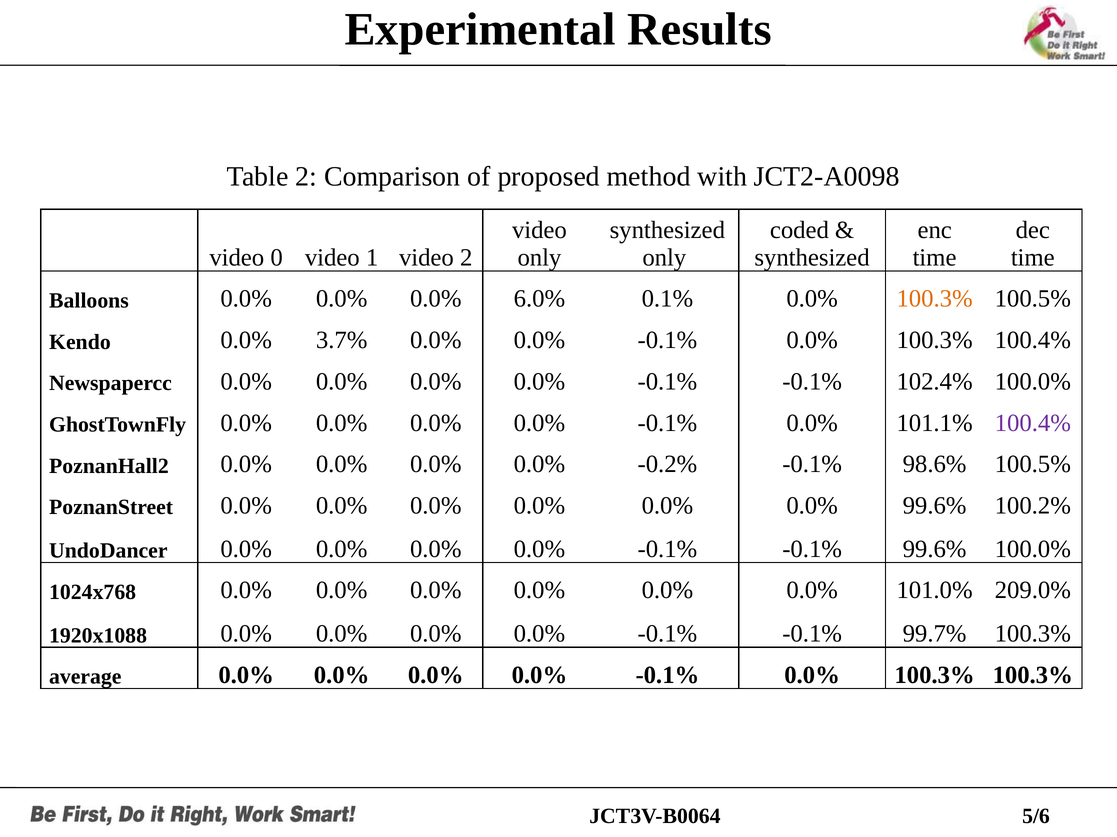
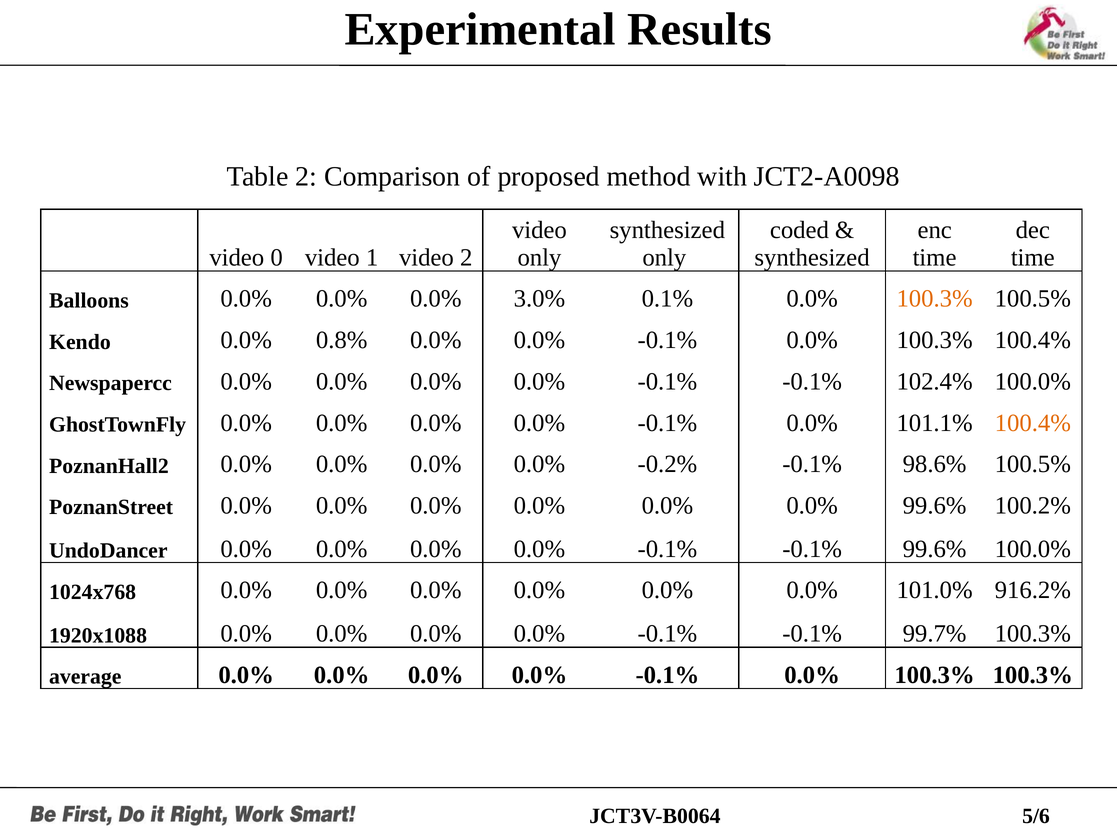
6.0%: 6.0% -> 3.0%
3.7%: 3.7% -> 0.8%
100.4% at (1033, 423) colour: purple -> orange
209.0%: 209.0% -> 916.2%
